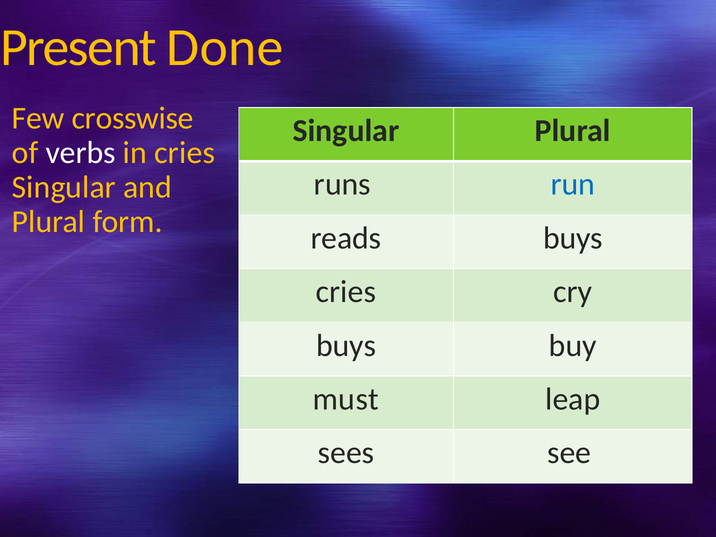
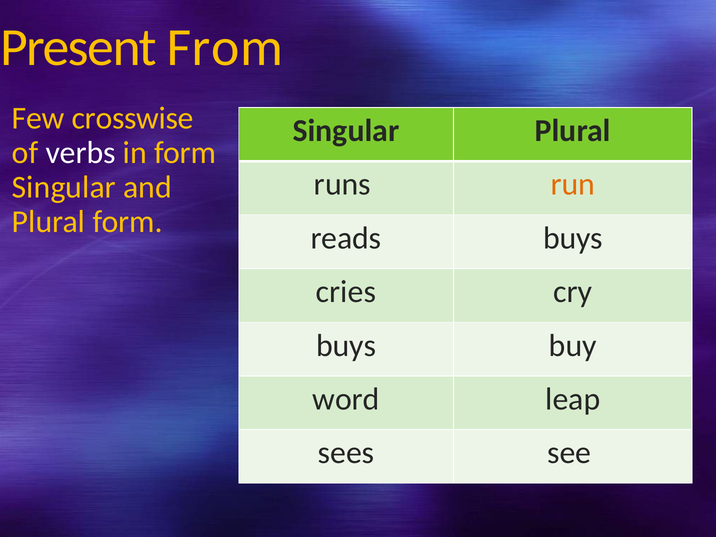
Done: Done -> From
in cries: cries -> form
run colour: blue -> orange
must: must -> word
